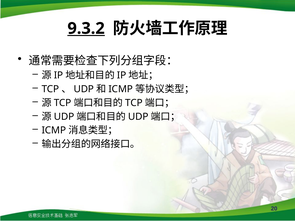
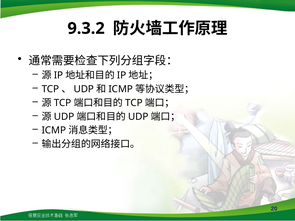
9.3.2 underline: present -> none
